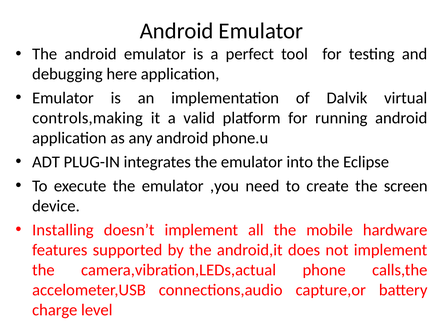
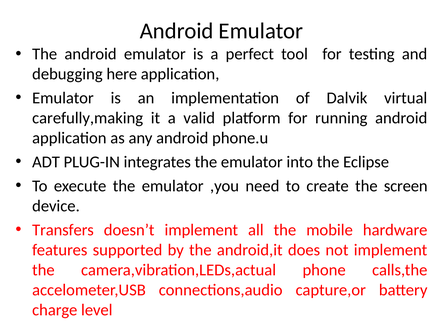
controls,making: controls,making -> carefully,making
Installing: Installing -> Transfers
